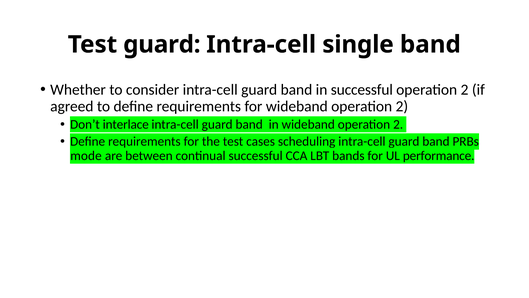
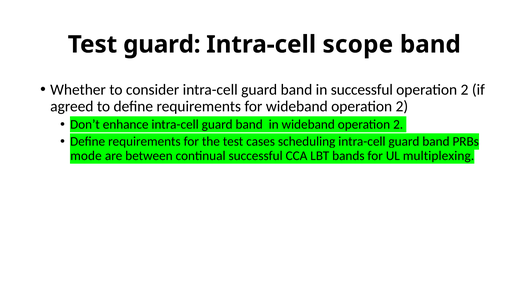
single: single -> scope
interlace: interlace -> enhance
performance: performance -> multiplexing
